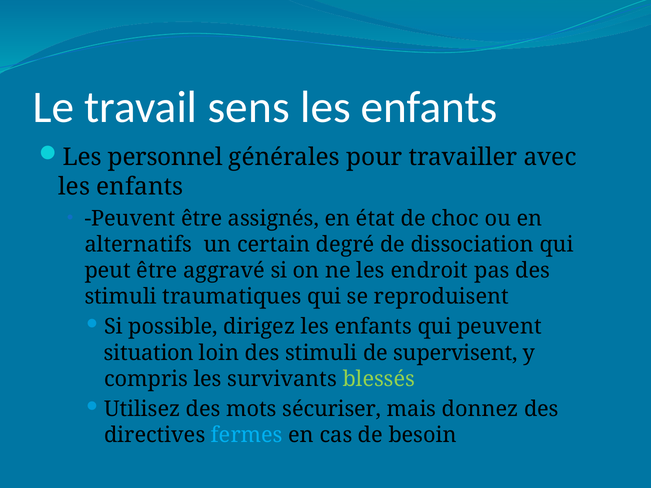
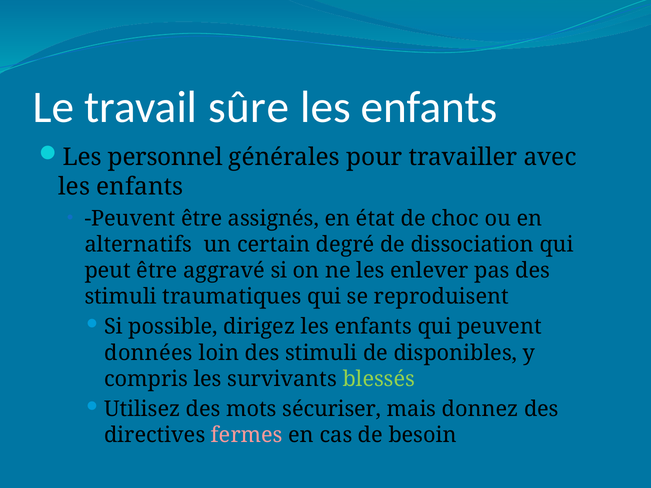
sens: sens -> sûre
endroit: endroit -> enlever
situation: situation -> données
supervisent: supervisent -> disponibles
fermes colour: light blue -> pink
